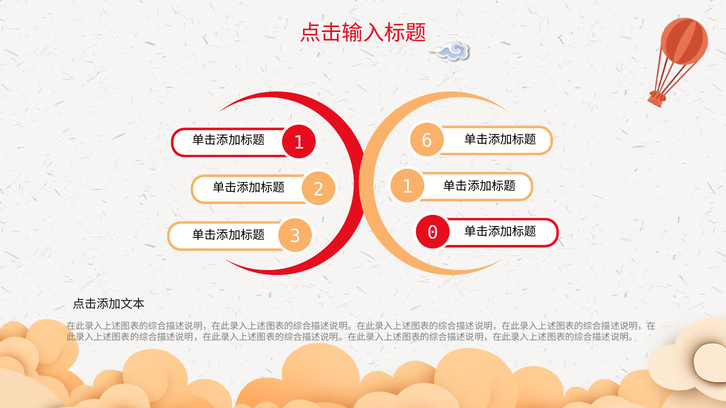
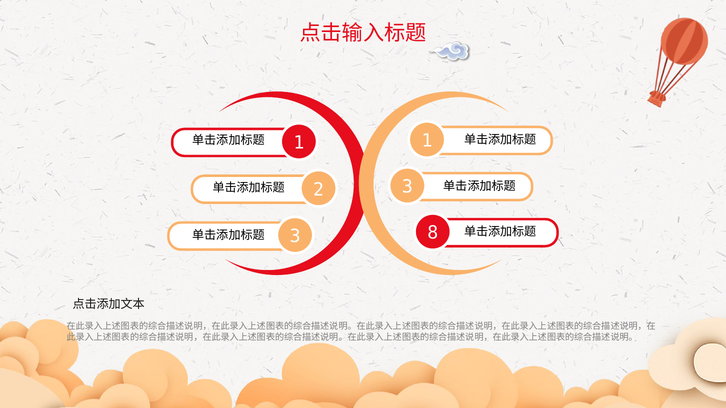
6 at (427, 141): 6 -> 1
1 at (407, 187): 1 -> 3
0: 0 -> 8
